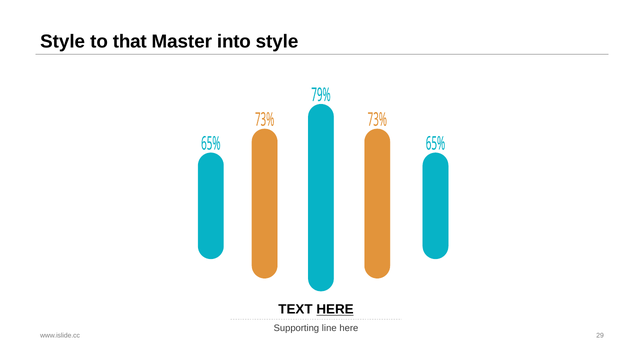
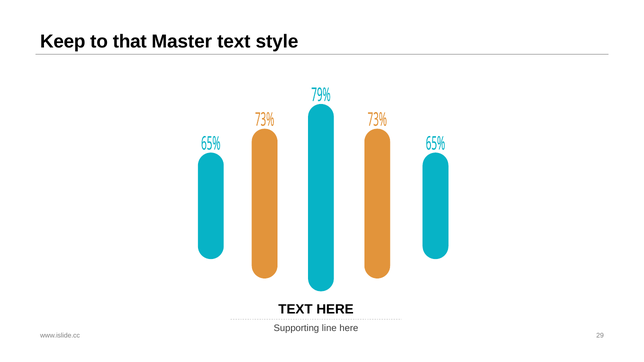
Style at (63, 42): Style -> Keep
Master into: into -> text
HERE at (335, 310) underline: present -> none
